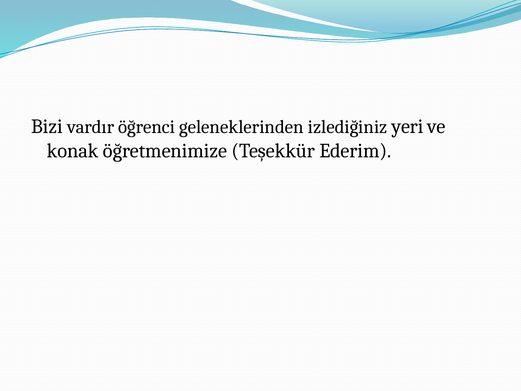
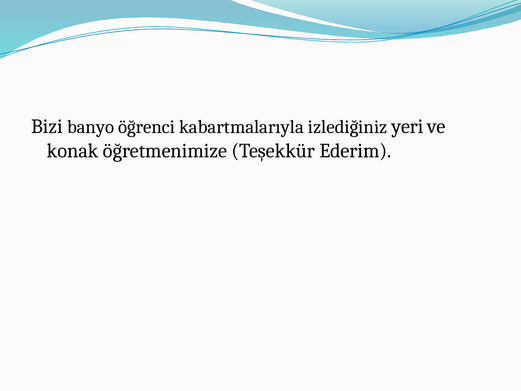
vardır: vardır -> banyo
geleneklerinden: geleneklerinden -> kabartmalarıyla
